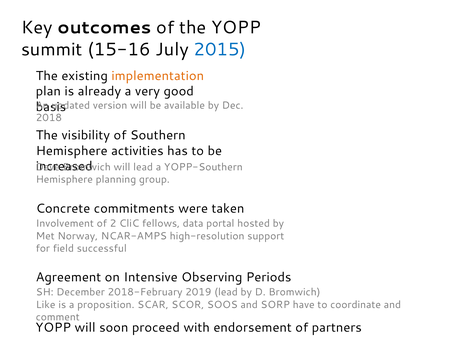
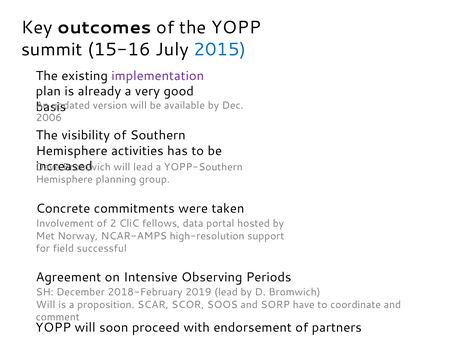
implementation colour: orange -> purple
2018: 2018 -> 2006
Like at (46, 305): Like -> Will
